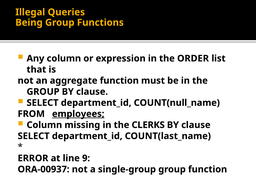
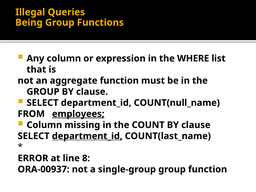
ORDER: ORDER -> WHERE
CLERKS: CLERKS -> COUNT
department_id at (87, 136) underline: none -> present
9: 9 -> 8
